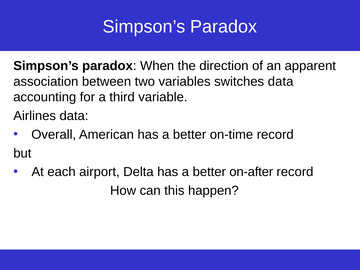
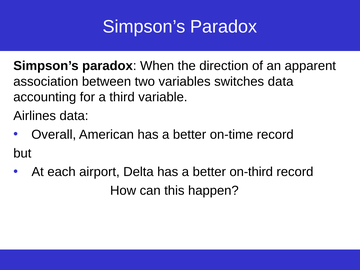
on-after: on-after -> on-third
